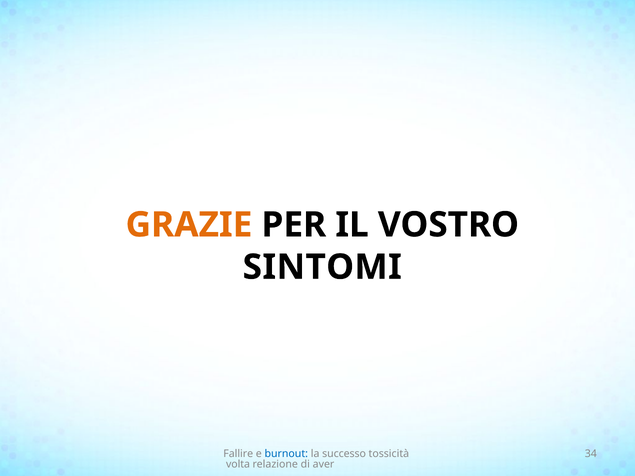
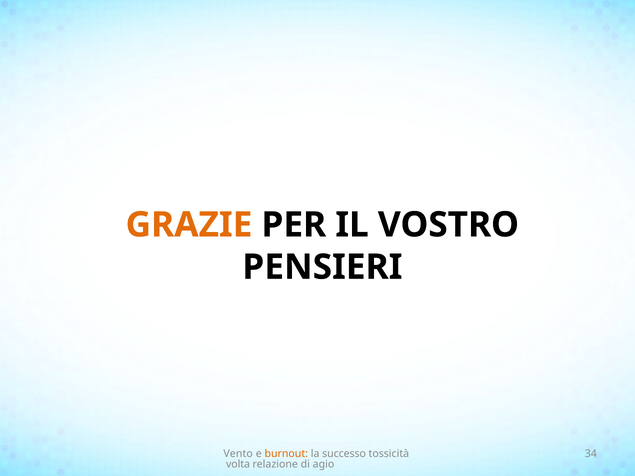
SINTOMI: SINTOMI -> PENSIERI
Fallire: Fallire -> Vento
burnout colour: blue -> orange
aver: aver -> agio
